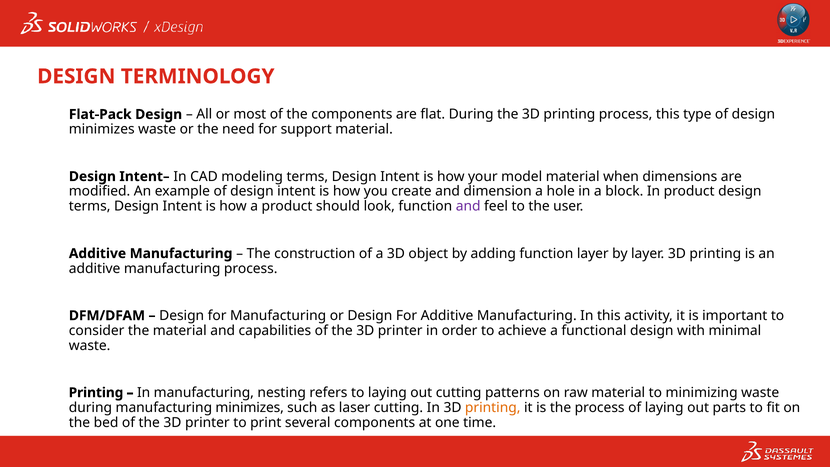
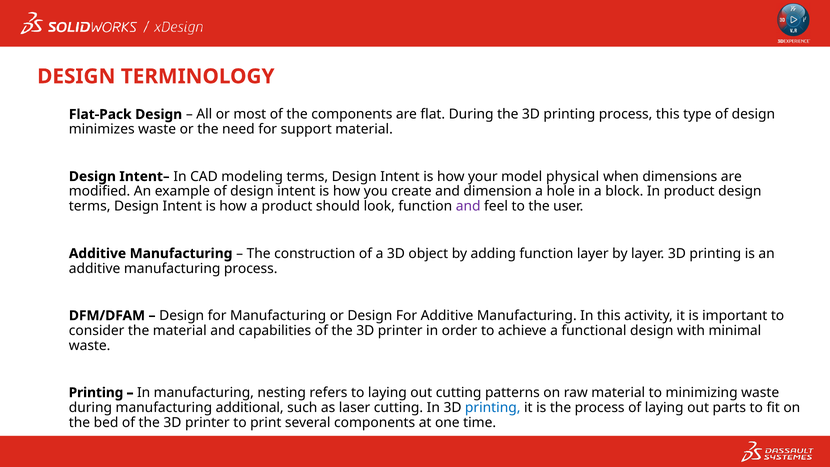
model material: material -> physical
manufacturing minimizes: minimizes -> additional
printing at (493, 407) colour: orange -> blue
